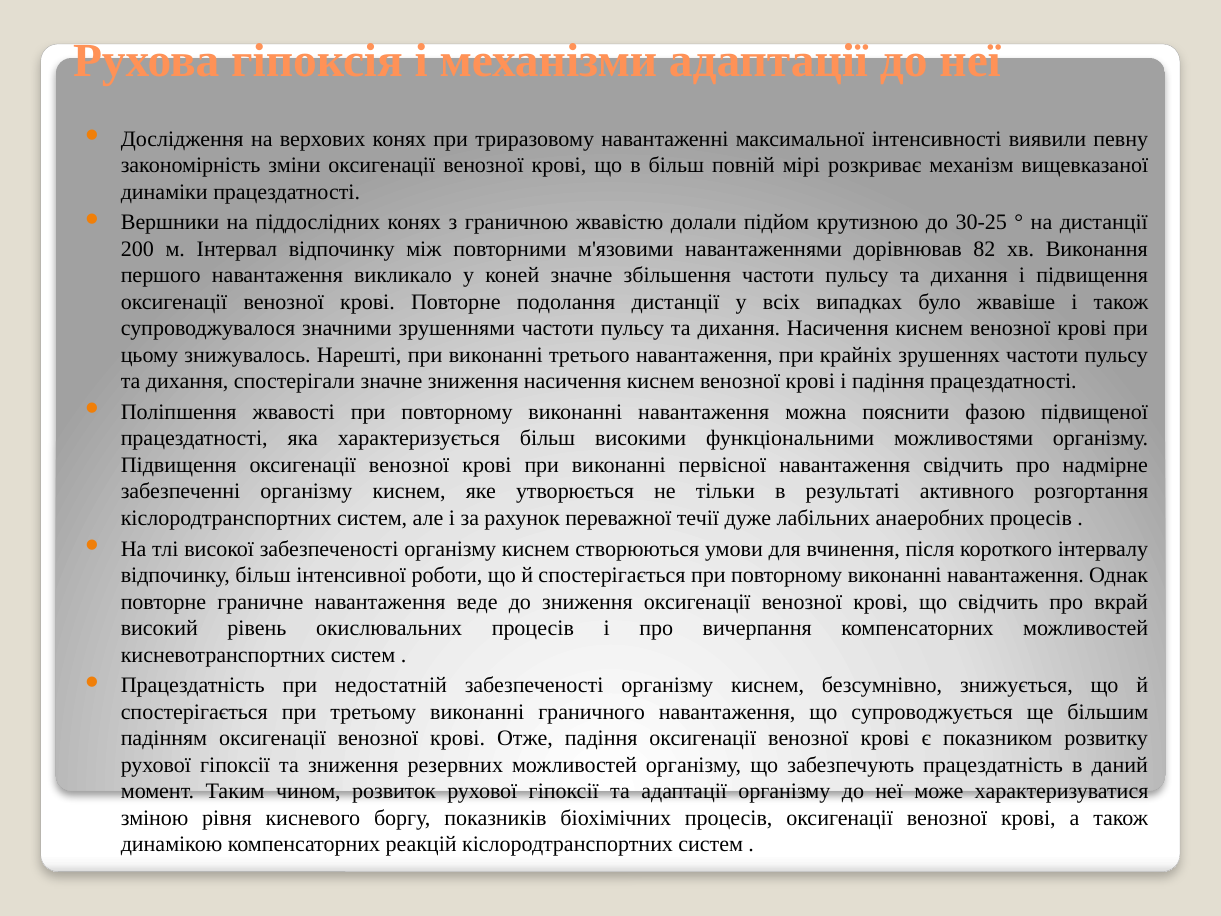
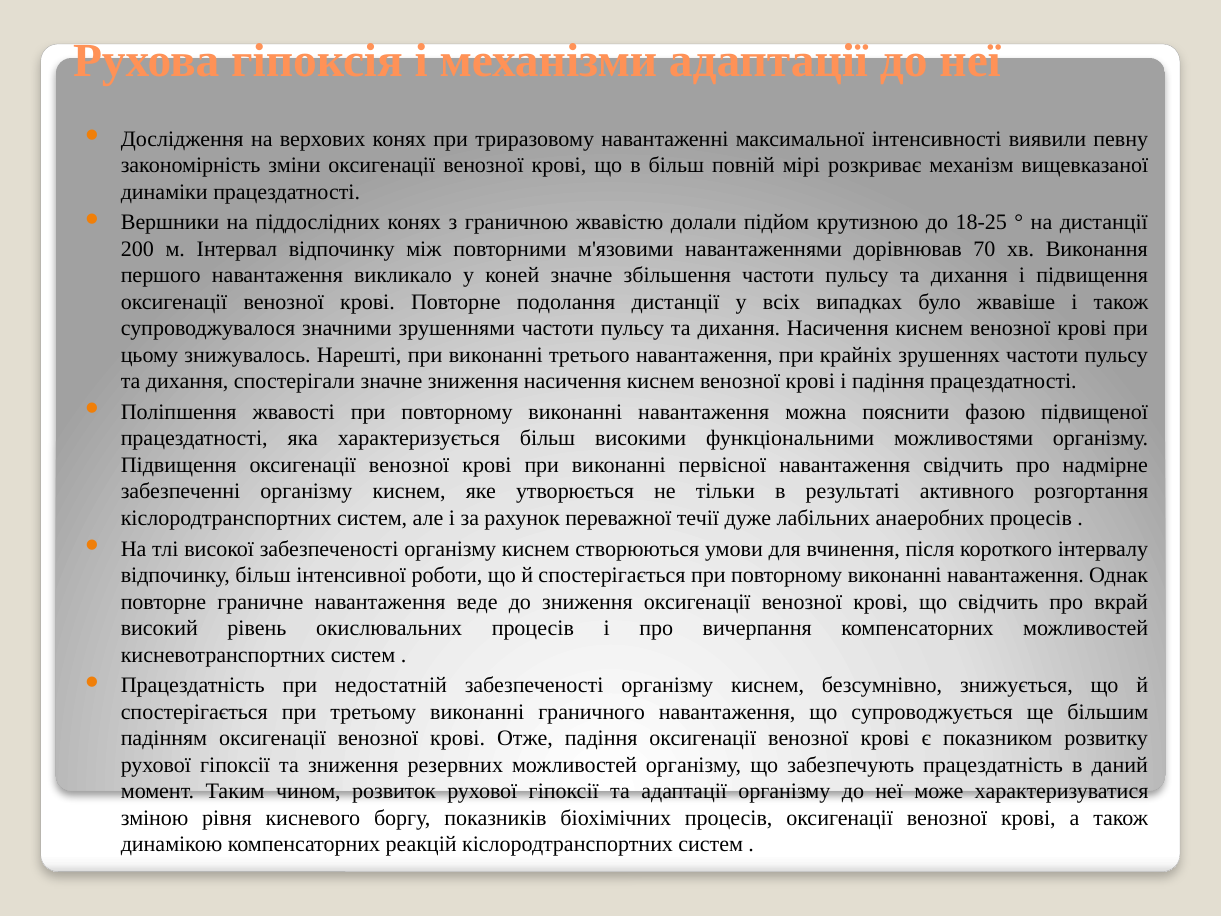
30-25: 30-25 -> 18-25
82: 82 -> 70
